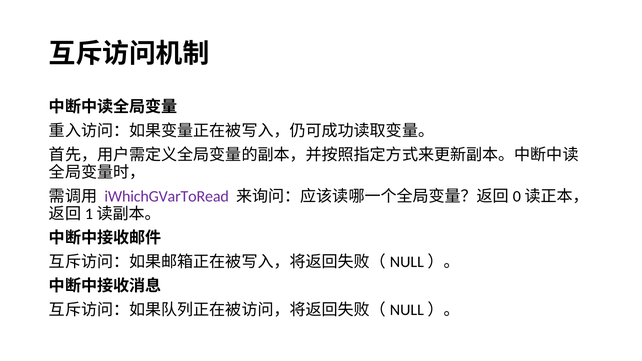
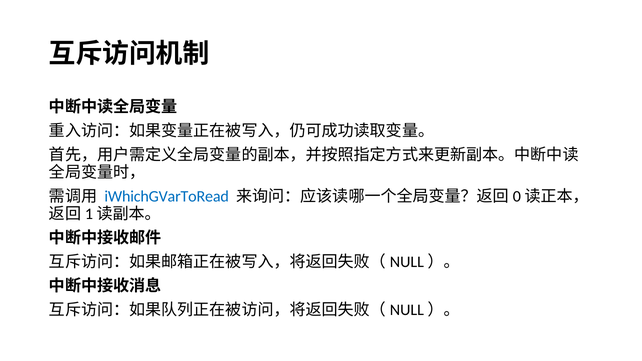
iWhichGVarToRead colour: purple -> blue
